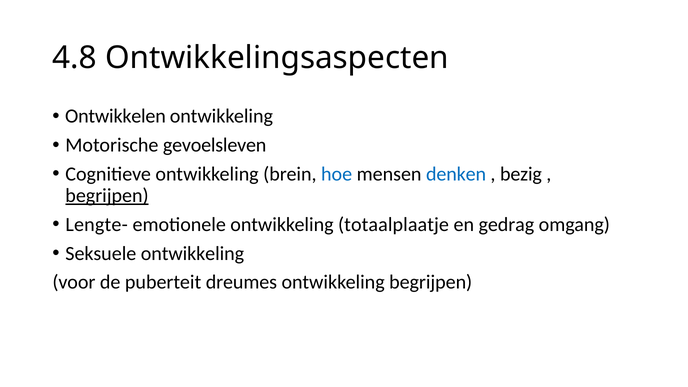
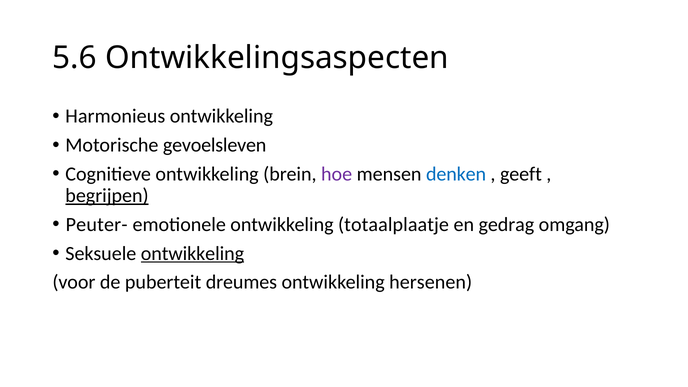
4.8: 4.8 -> 5.6
Ontwikkelen: Ontwikkelen -> Harmonieus
hoe colour: blue -> purple
bezig: bezig -> geeft
Lengte-: Lengte- -> Peuter-
ontwikkeling at (192, 253) underline: none -> present
ontwikkeling begrijpen: begrijpen -> hersenen
